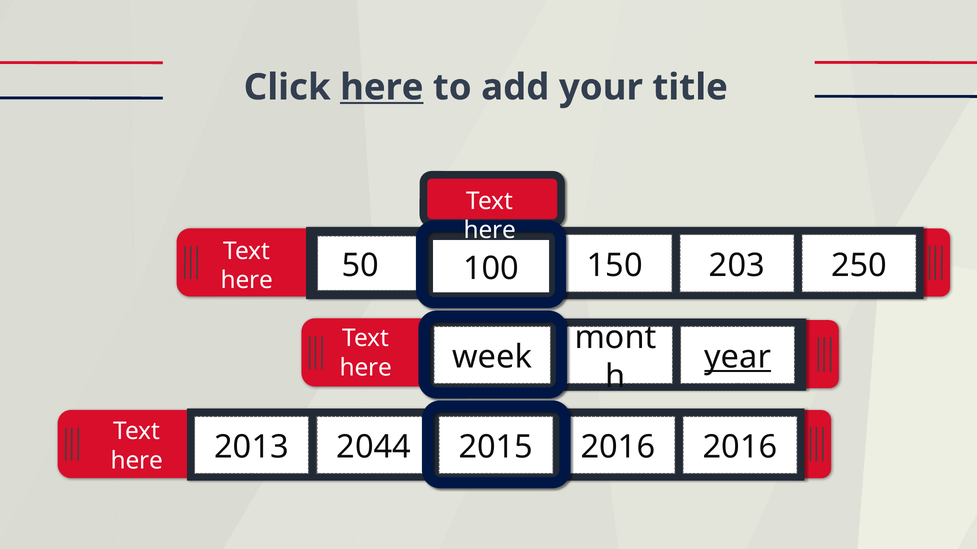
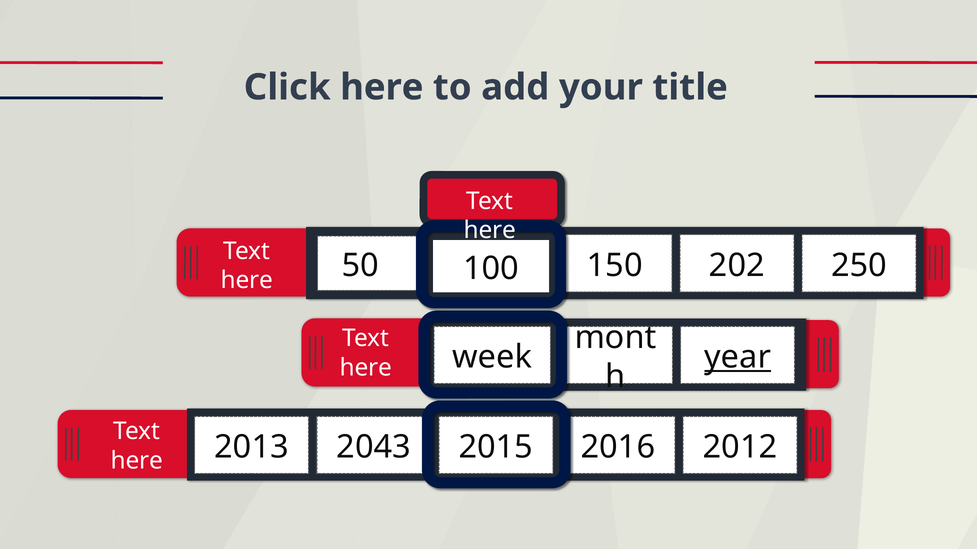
here at (382, 87) underline: present -> none
203: 203 -> 202
2044: 2044 -> 2043
2016 2016: 2016 -> 2012
